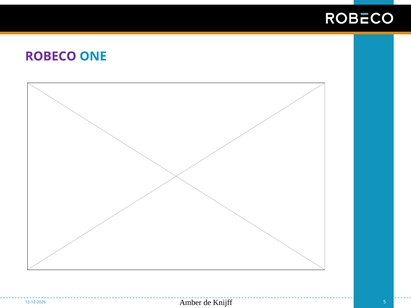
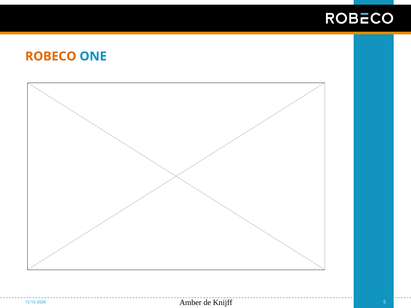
ROBECO colour: purple -> orange
